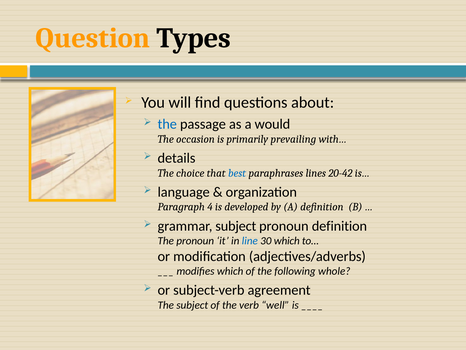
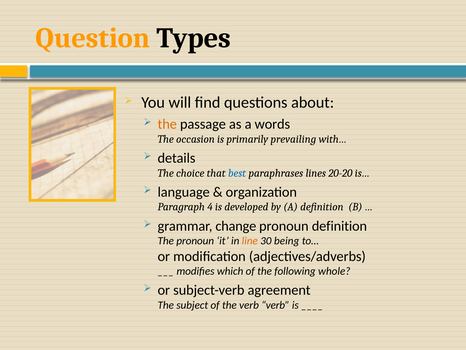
the at (167, 124) colour: blue -> orange
would: would -> words
20-42: 20-42 -> 20-20
grammar subject: subject -> change
line colour: blue -> orange
30 which: which -> being
verb well: well -> verb
